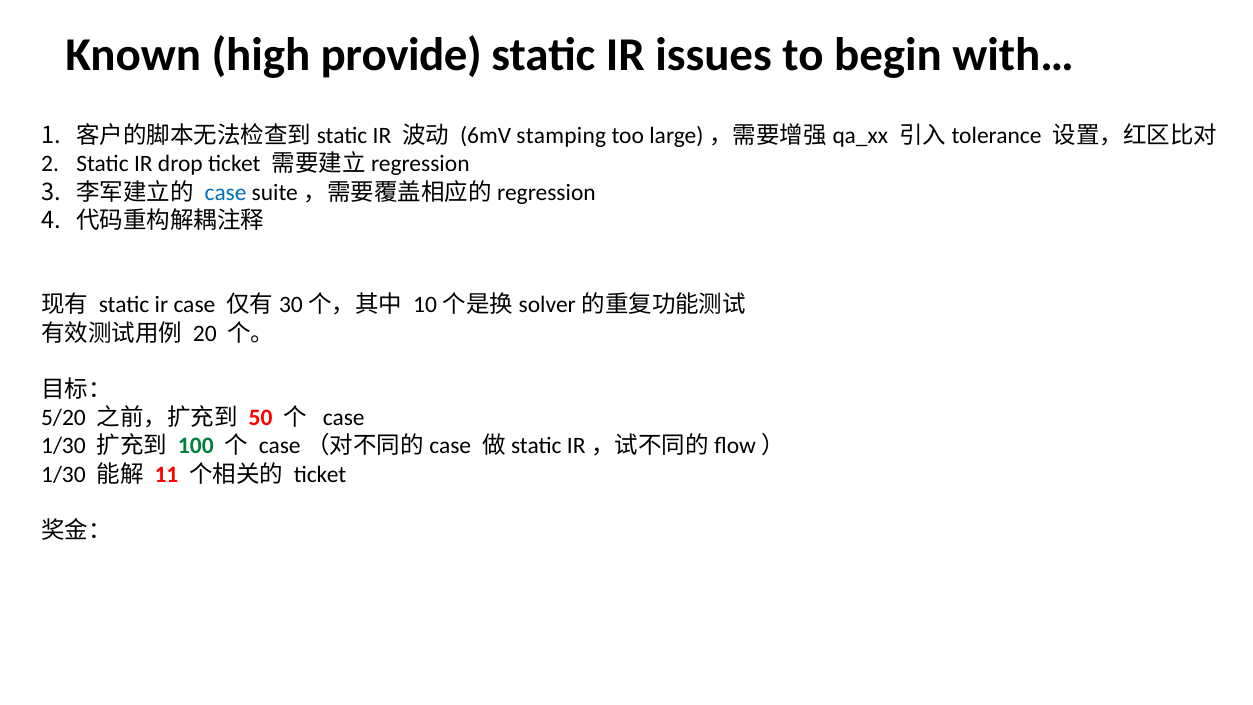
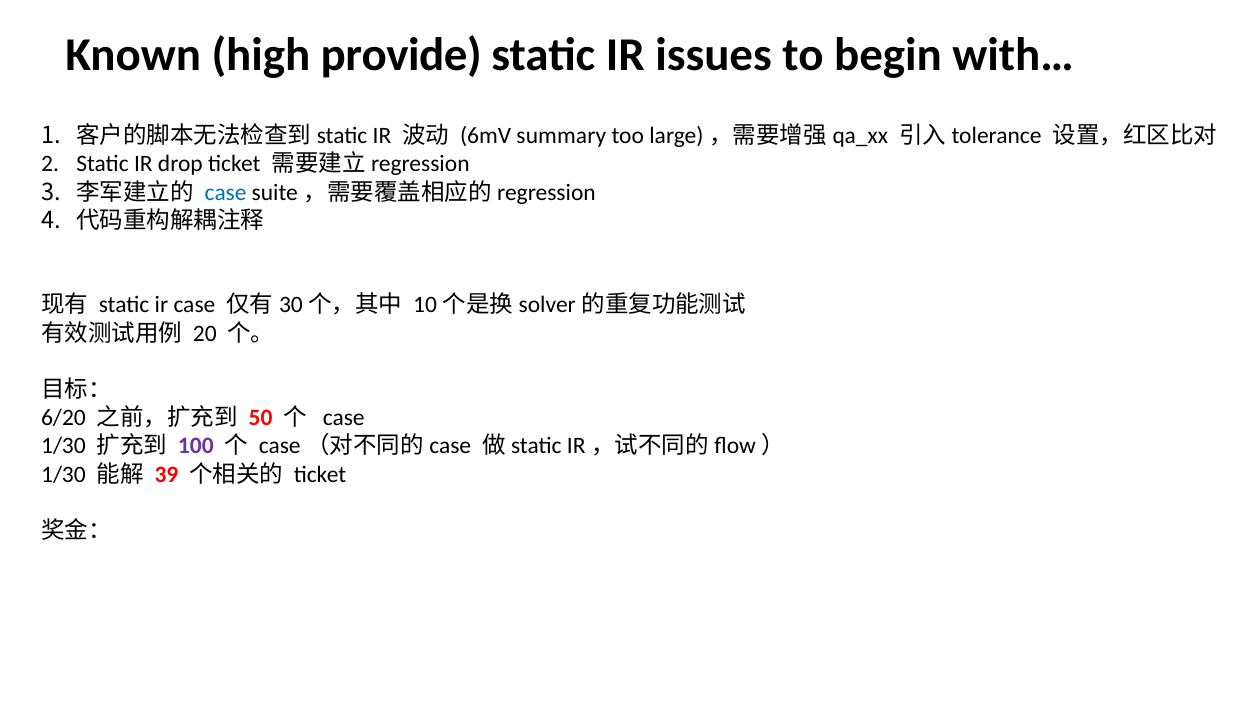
stamping: stamping -> summary
5/20: 5/20 -> 6/20
100 colour: green -> purple
11: 11 -> 39
